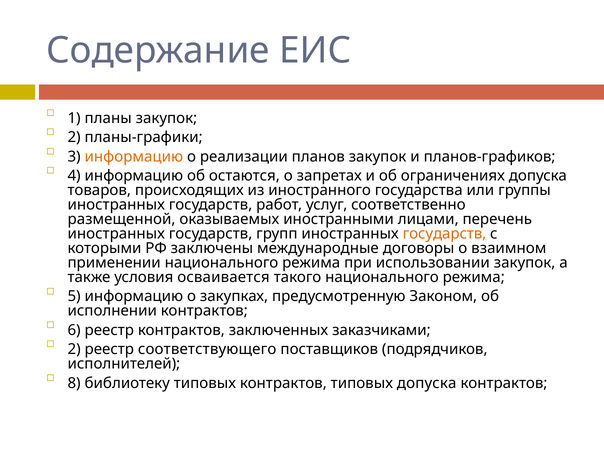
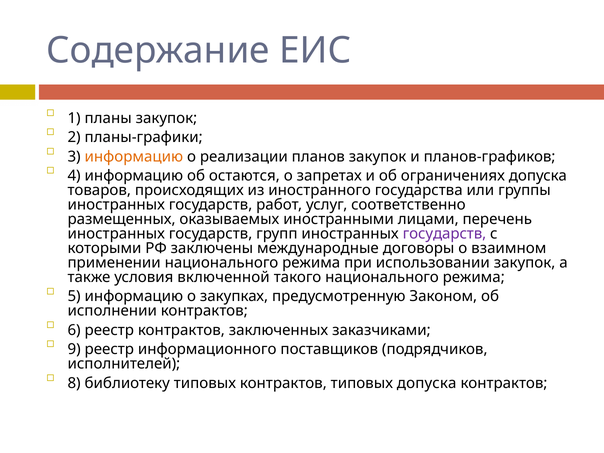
размещенной: размещенной -> размещенных
государств at (444, 234) colour: orange -> purple
осваивается: осваивается -> включенной
2 at (74, 349): 2 -> 9
соответствующего: соответствующего -> информационного
